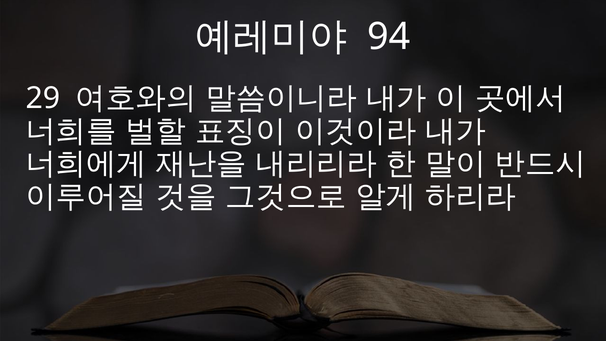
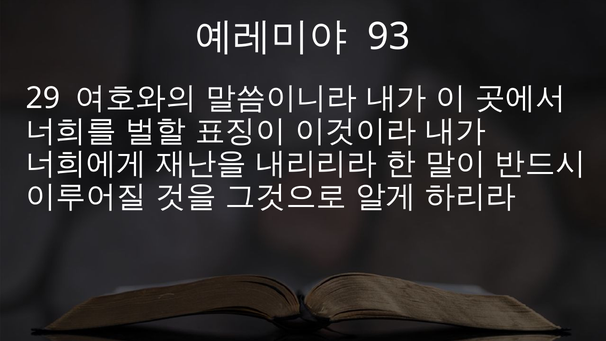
94: 94 -> 93
